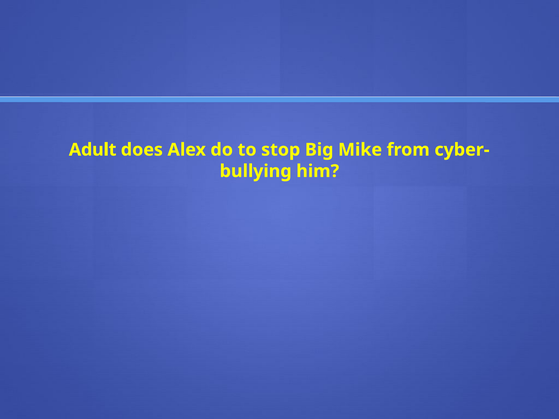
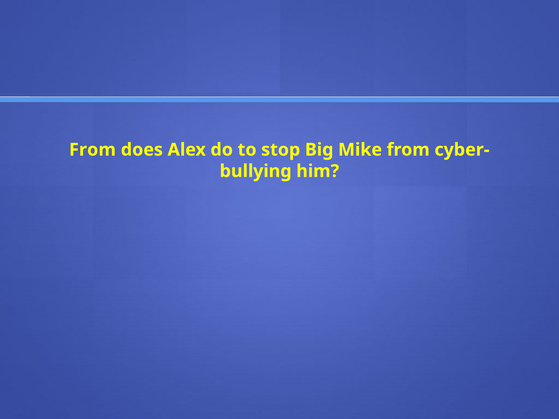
Adult at (93, 150): Adult -> From
